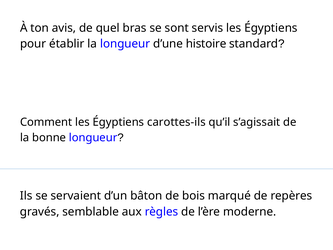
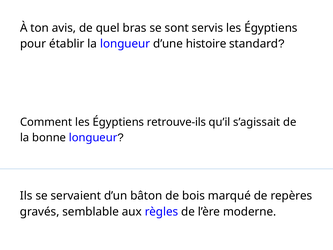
carottes-ils: carottes-ils -> retrouve-ils
